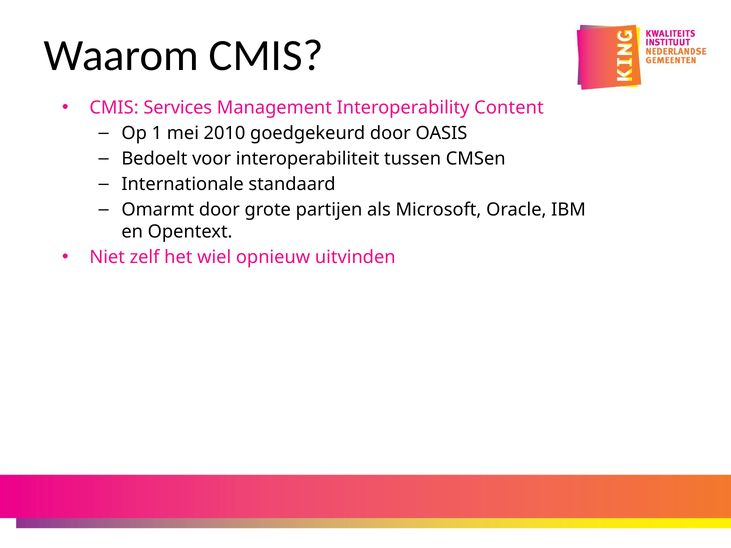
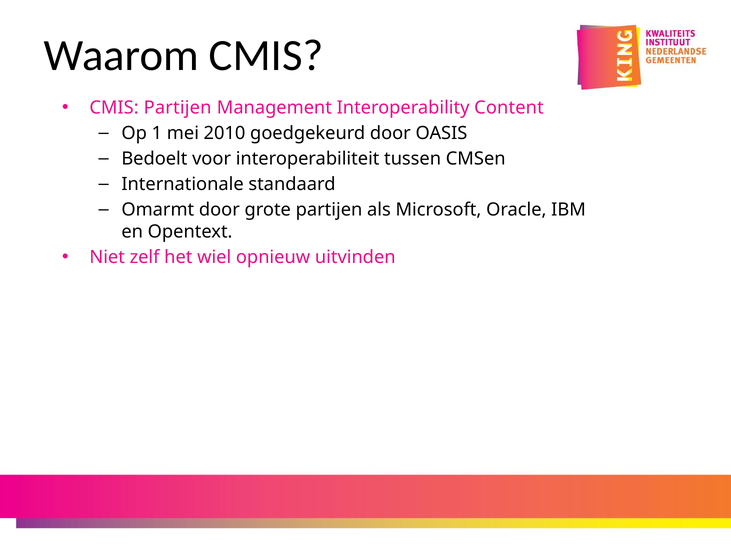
CMIS Services: Services -> Partijen
